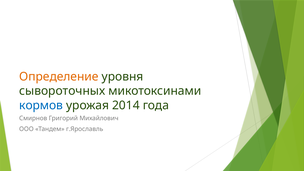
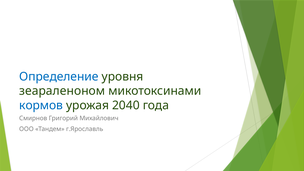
Определение colour: orange -> blue
сывороточных: сывороточных -> зеараленоном
2014: 2014 -> 2040
